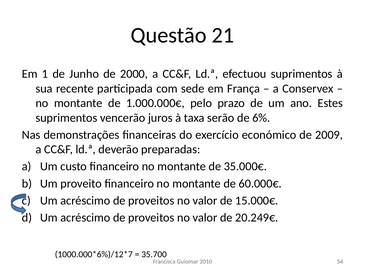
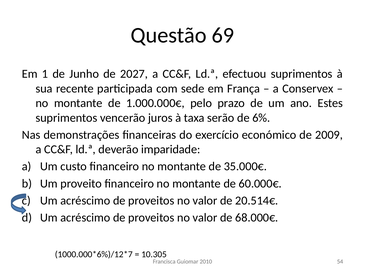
21: 21 -> 69
2000: 2000 -> 2027
preparadas: preparadas -> imparidade
15.000€: 15.000€ -> 20.514€
20.249€: 20.249€ -> 68.000€
35.700: 35.700 -> 10.305
